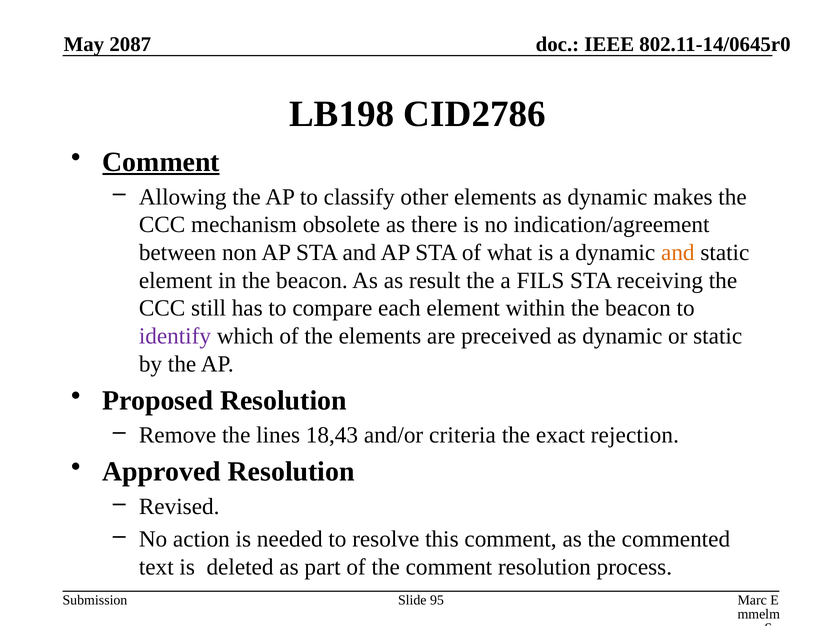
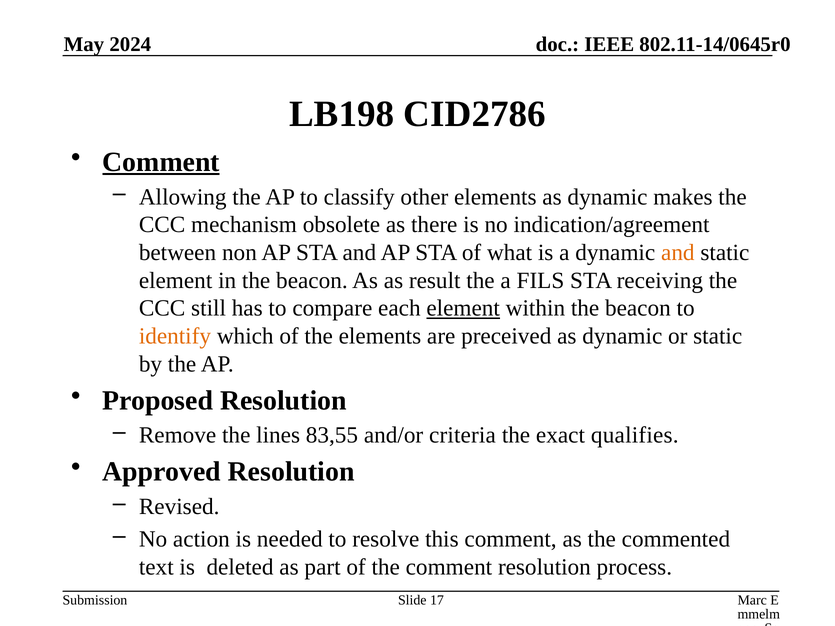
2087: 2087 -> 2024
element at (463, 308) underline: none -> present
identify colour: purple -> orange
18,43: 18,43 -> 83,55
rejection: rejection -> qualifies
95: 95 -> 17
